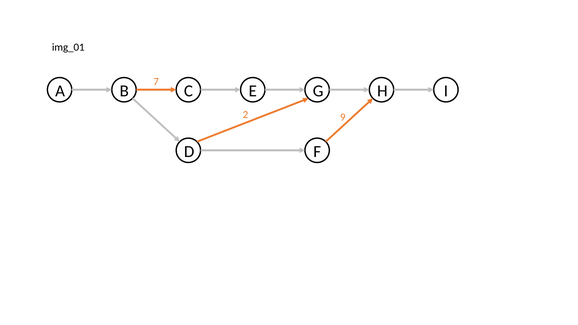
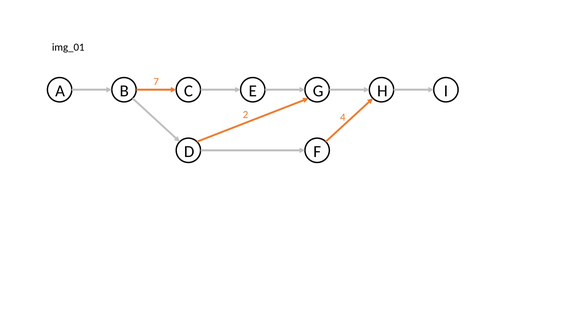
9: 9 -> 4
